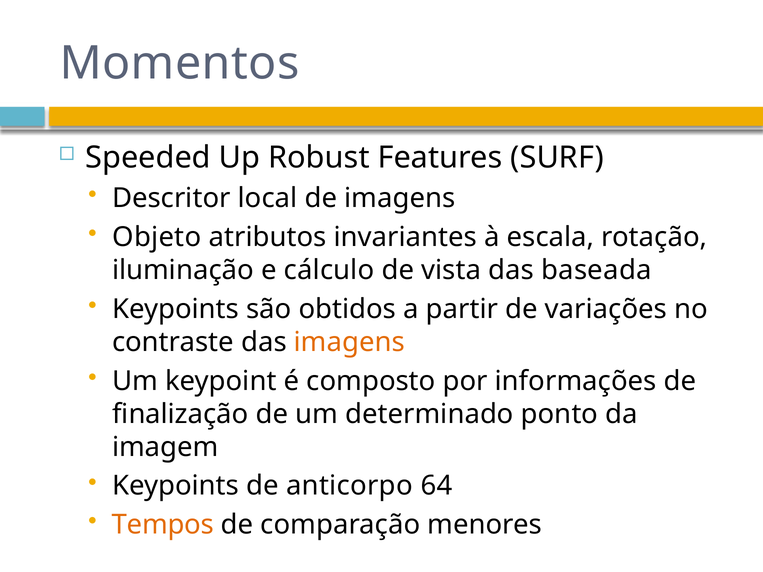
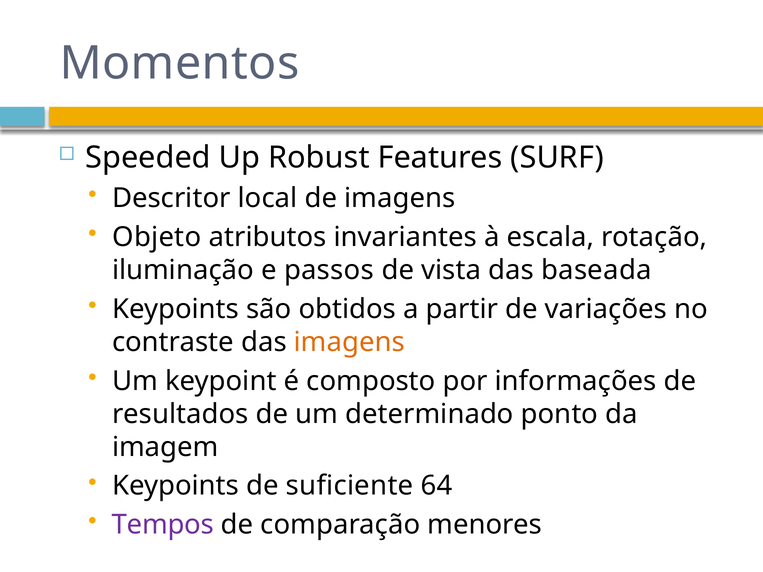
cálculo: cálculo -> passos
finalização: finalização -> resultados
anticorpo: anticorpo -> suficiente
Tempos colour: orange -> purple
